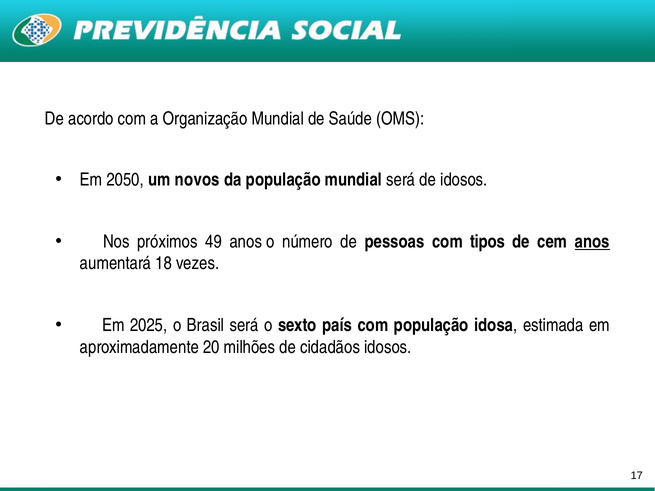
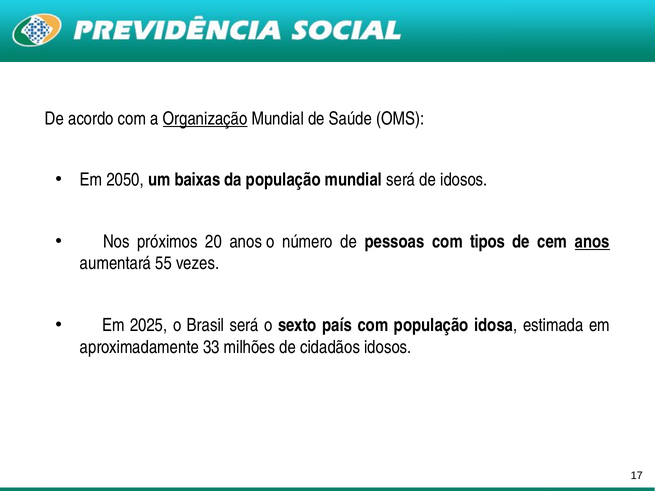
Organização underline: none -> present
novos: novos -> baixas
49: 49 -> 20
18: 18 -> 55
20: 20 -> 33
